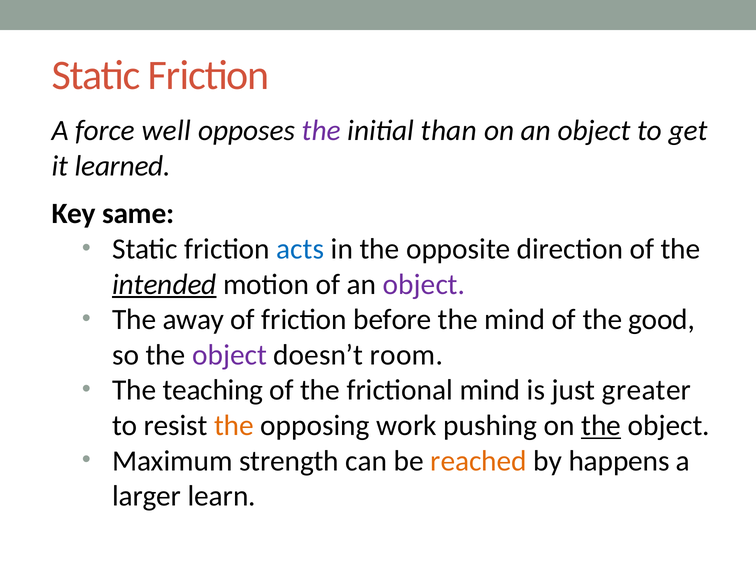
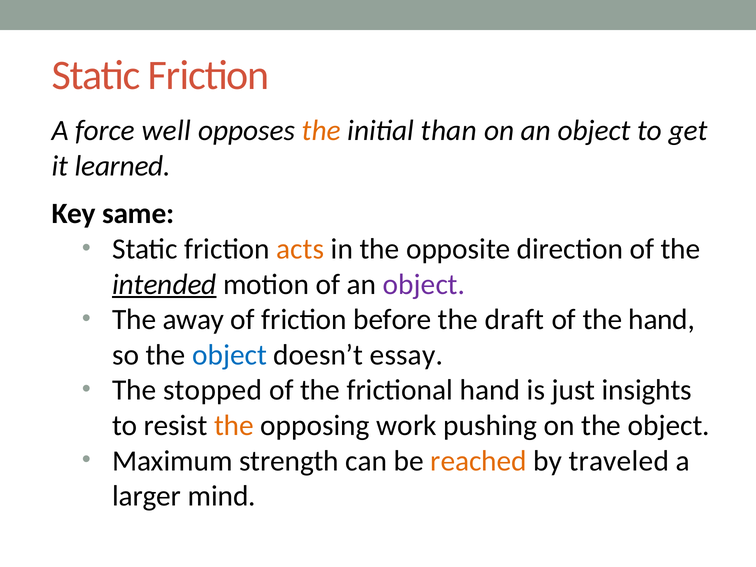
the at (321, 131) colour: purple -> orange
acts colour: blue -> orange
the mind: mind -> draft
the good: good -> hand
object at (230, 355) colour: purple -> blue
room: room -> essay
teaching: teaching -> stopped
frictional mind: mind -> hand
greater: greater -> insights
the at (601, 426) underline: present -> none
happens: happens -> traveled
learn: learn -> mind
